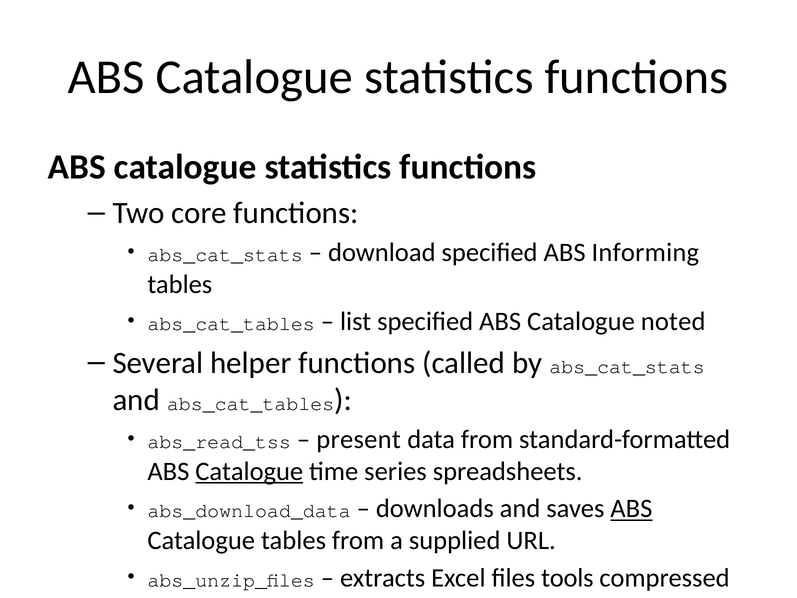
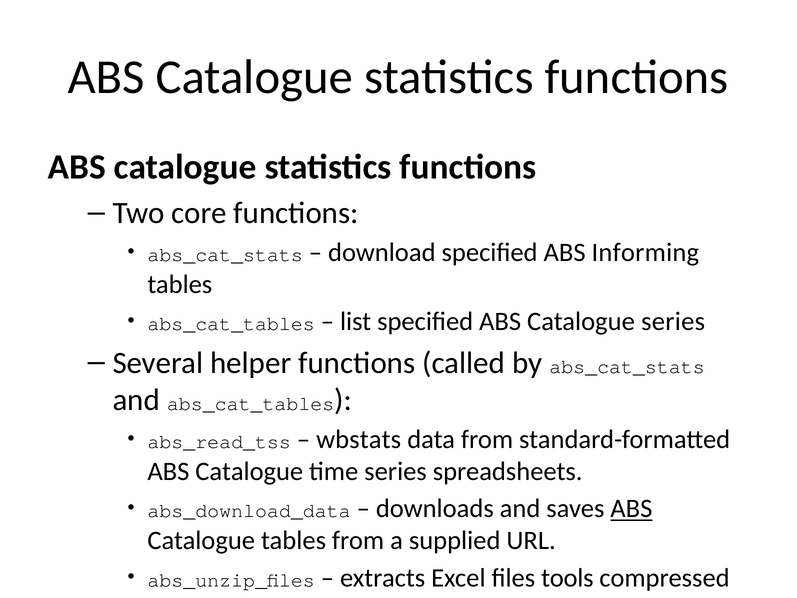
Catalogue noted: noted -> series
present: present -> wbstats
Catalogue at (249, 471) underline: present -> none
